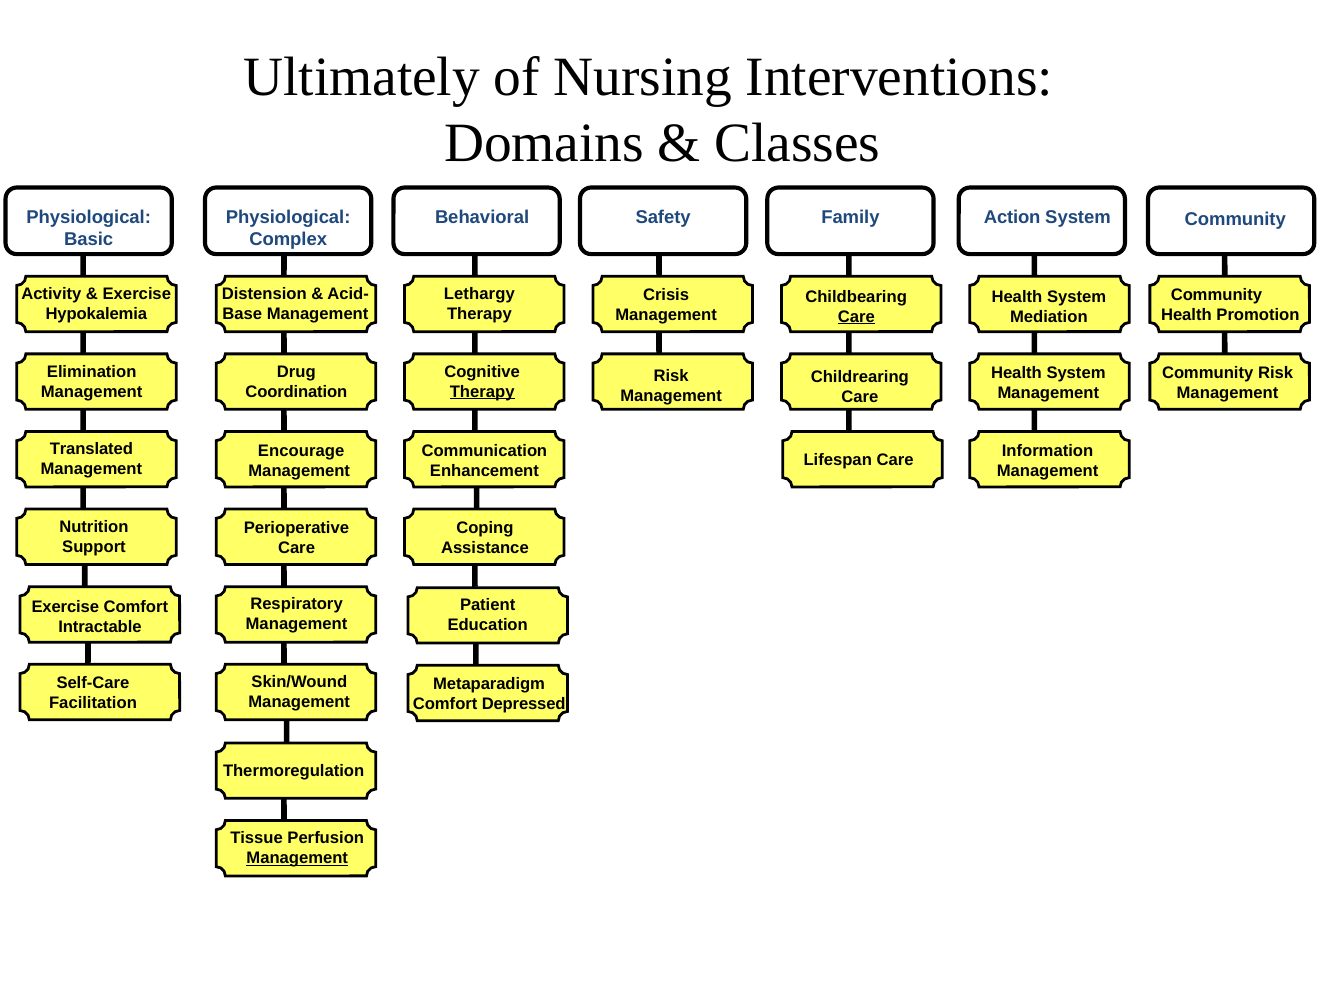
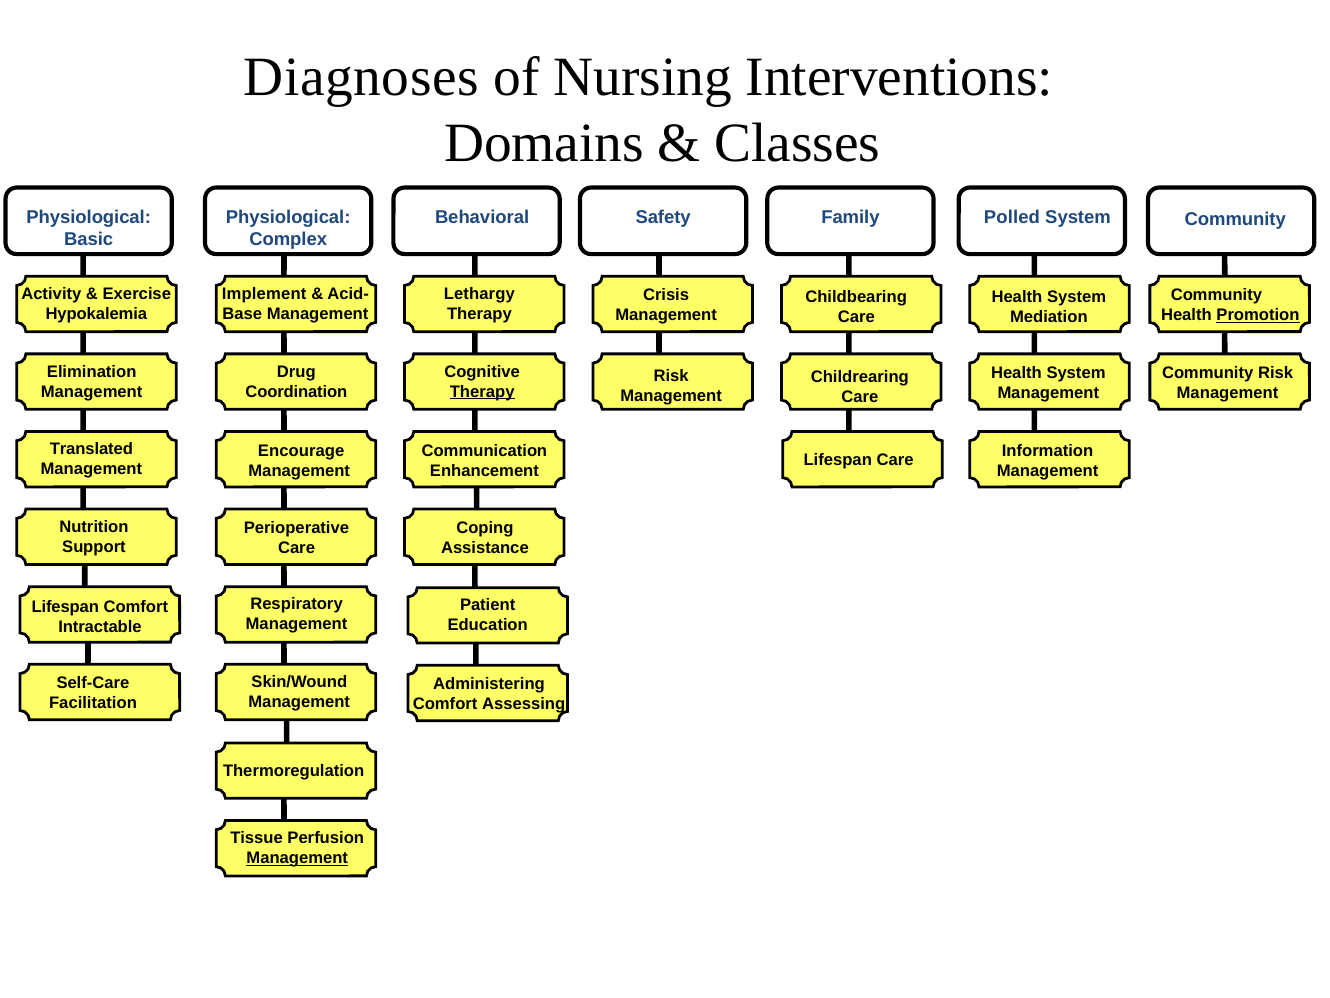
Ultimately: Ultimately -> Diagnoses
Action: Action -> Polled
Distension: Distension -> Implement
Promotion underline: none -> present
Care at (856, 317) underline: present -> none
Exercise at (65, 607): Exercise -> Lifespan
Metaparadigm: Metaparadigm -> Administering
Depressed: Depressed -> Assessing
